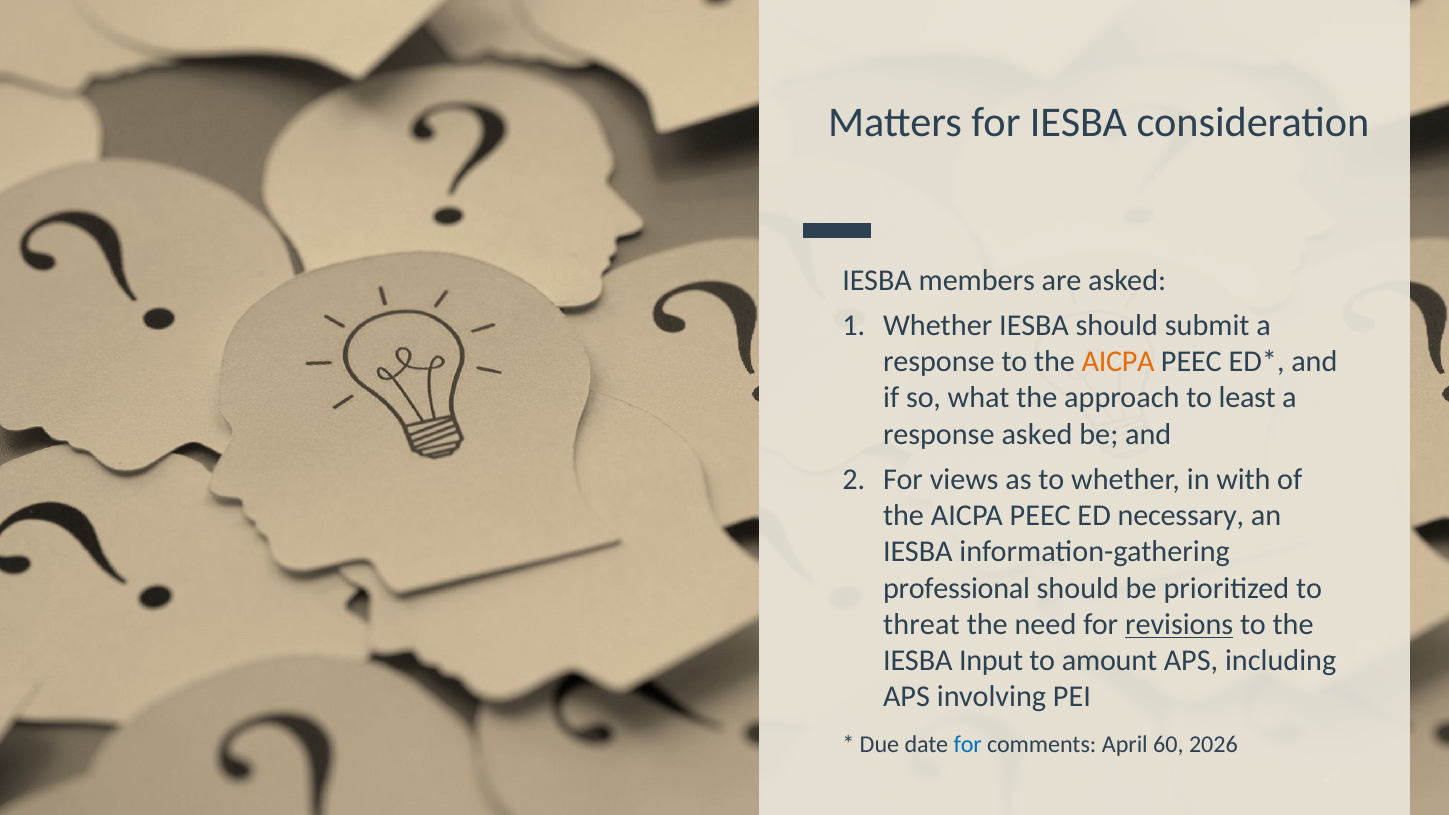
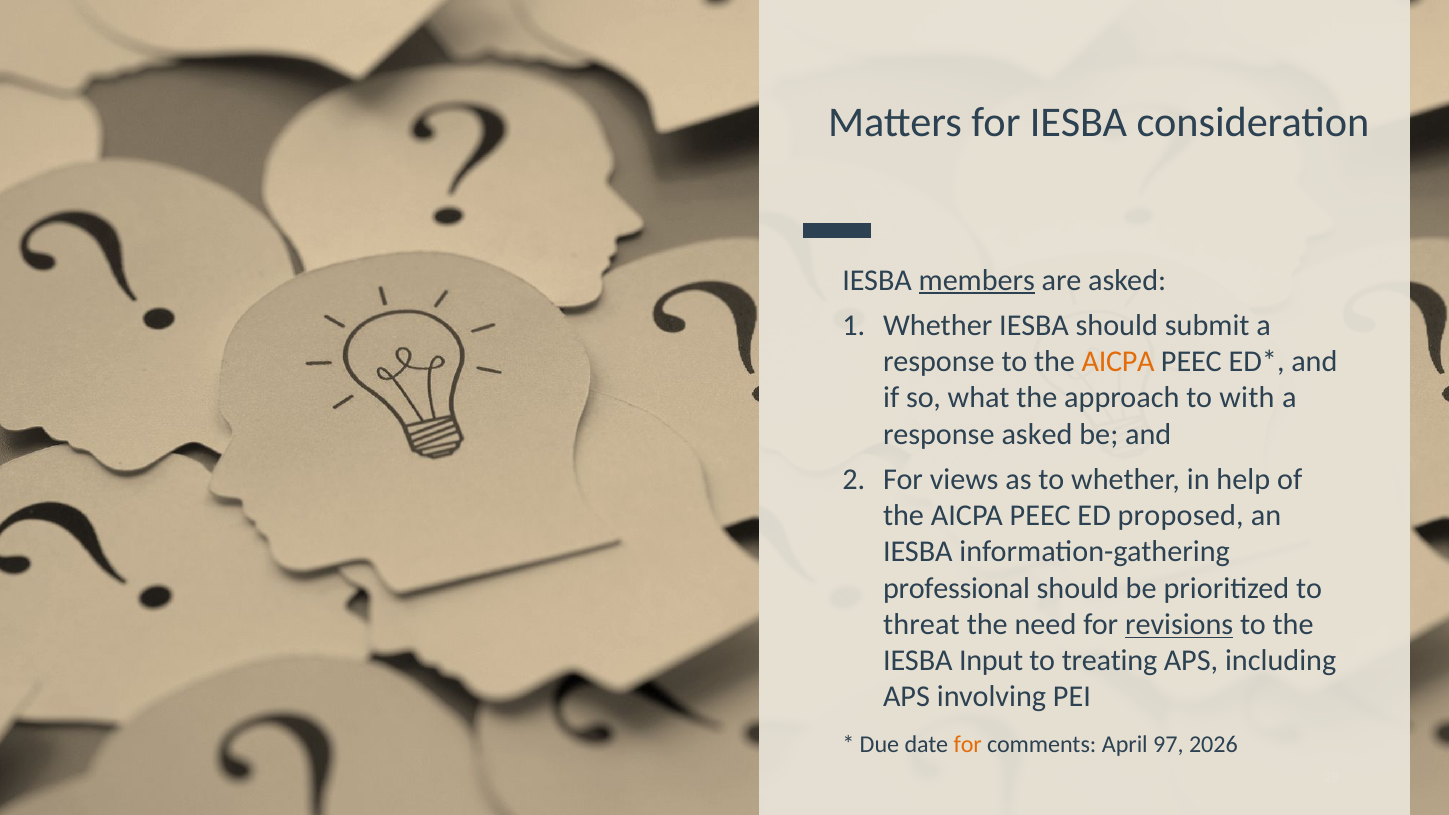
members underline: none -> present
least: least -> with
with: with -> help
necessary: necessary -> proposed
amount: amount -> treating
for at (968, 744) colour: blue -> orange
60: 60 -> 97
